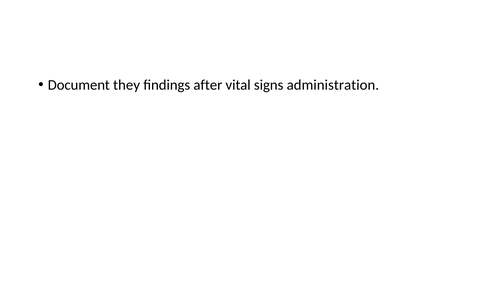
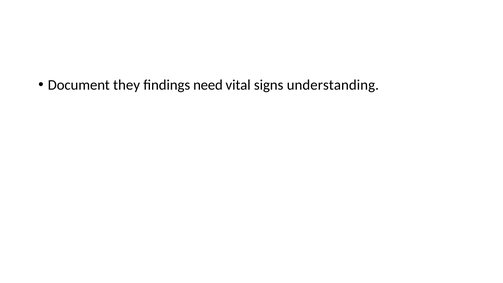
after: after -> need
administration: administration -> understanding
